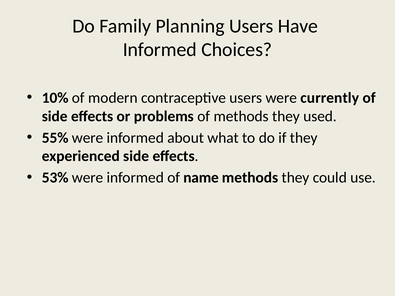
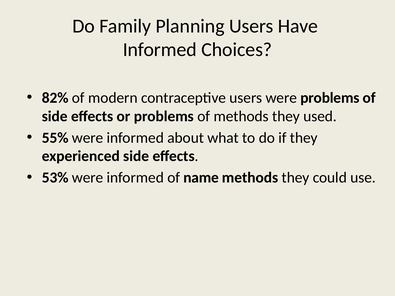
10%: 10% -> 82%
were currently: currently -> problems
